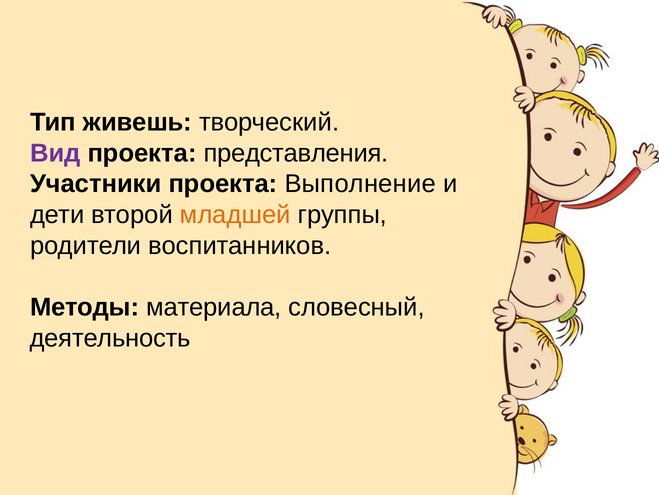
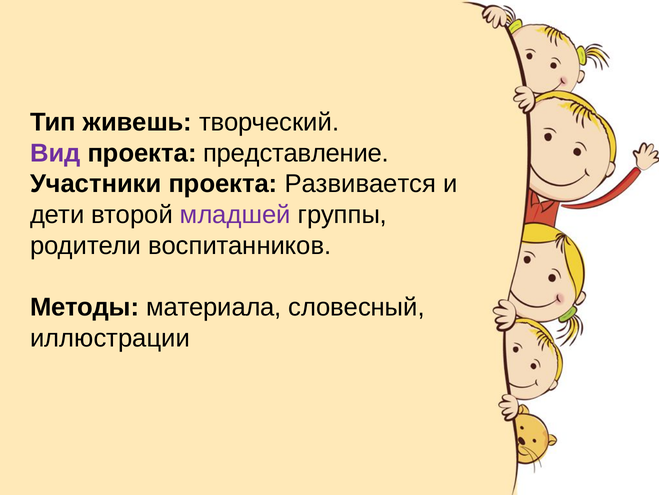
представления: представления -> представление
Выполнение: Выполнение -> Развивается
младшей colour: orange -> purple
деятельность: деятельность -> иллюстрации
